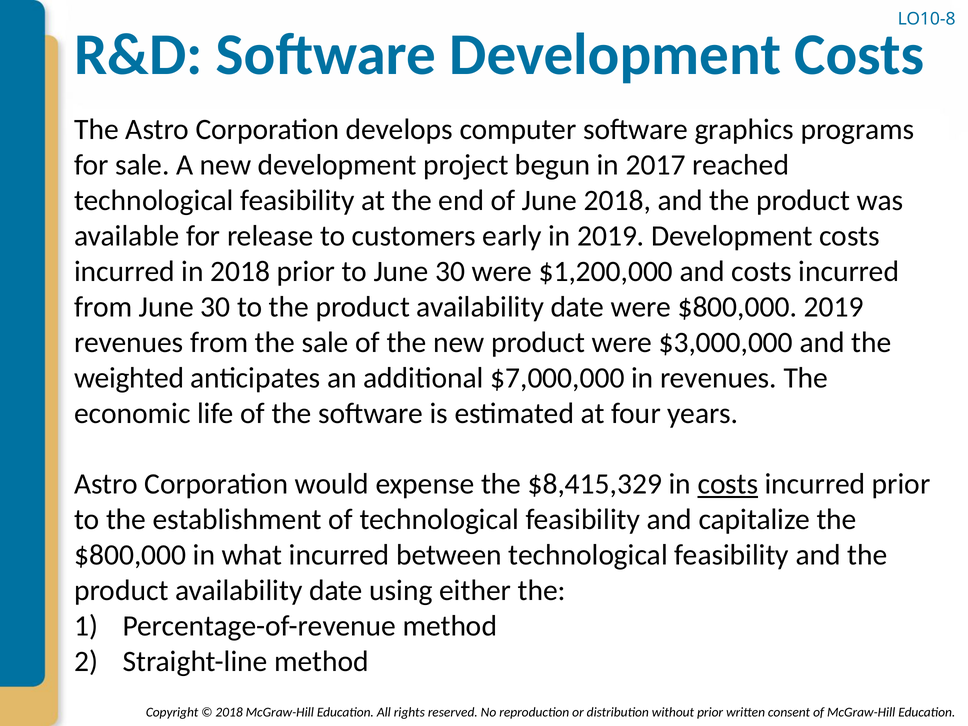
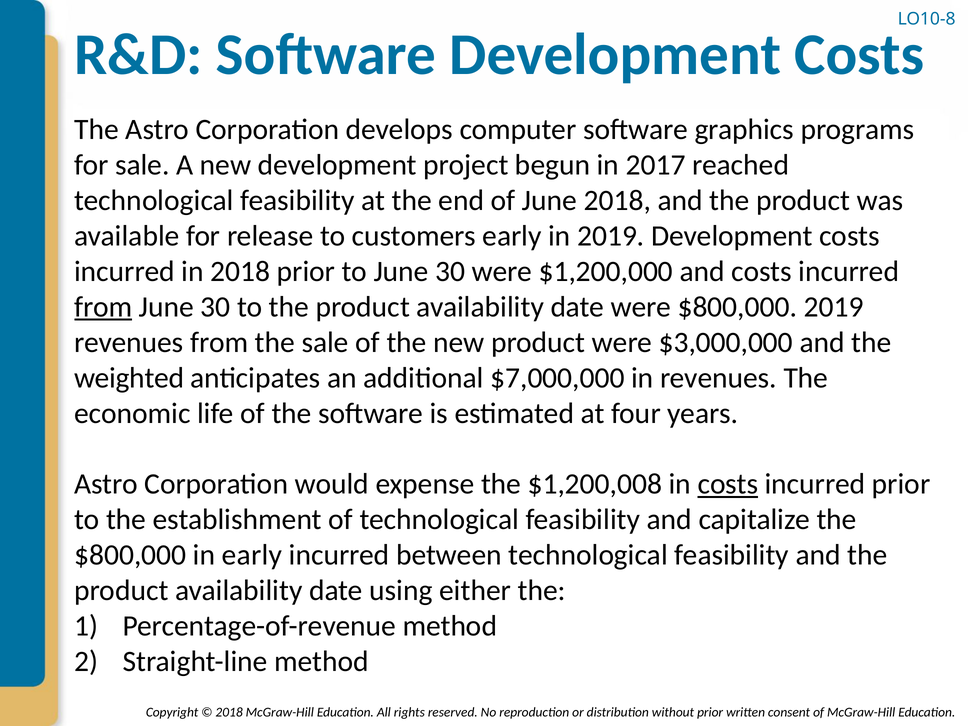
from at (103, 307) underline: none -> present
$8,415,329: $8,415,329 -> $1,200,008
in what: what -> early
